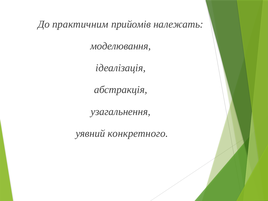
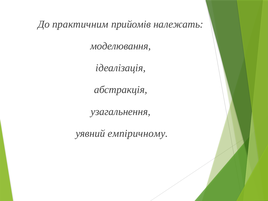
конкретного: конкретного -> емпіричному
